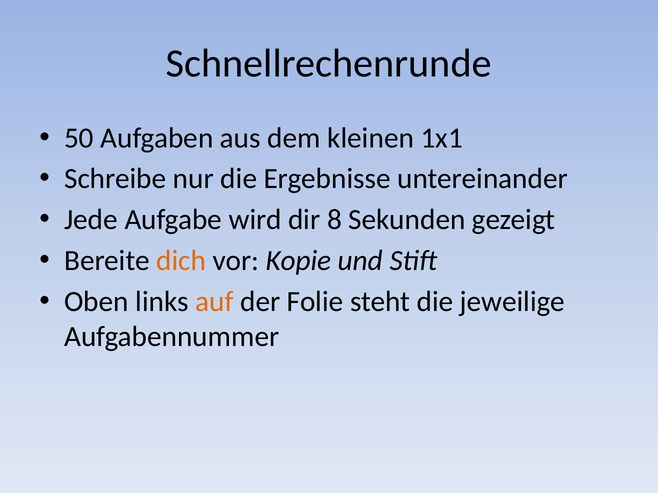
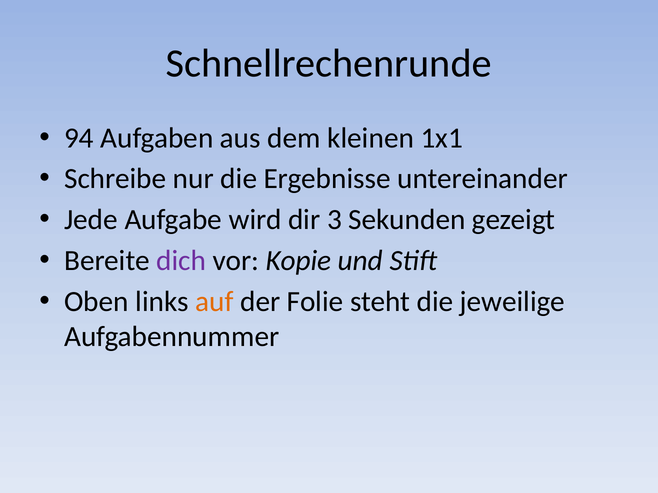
50: 50 -> 94
8: 8 -> 3
dich colour: orange -> purple
